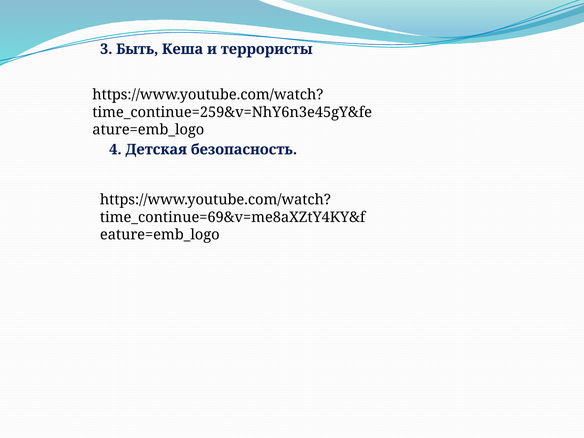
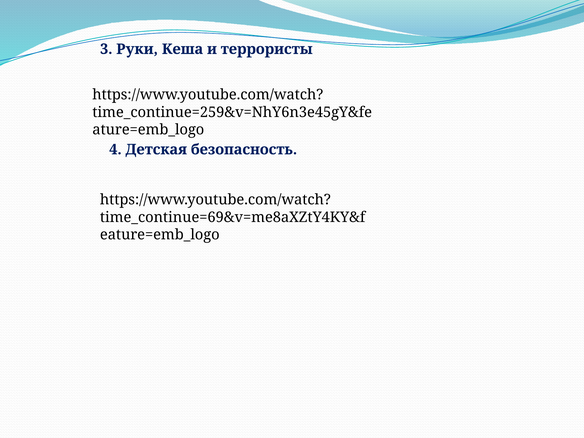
Быть: Быть -> Руки
